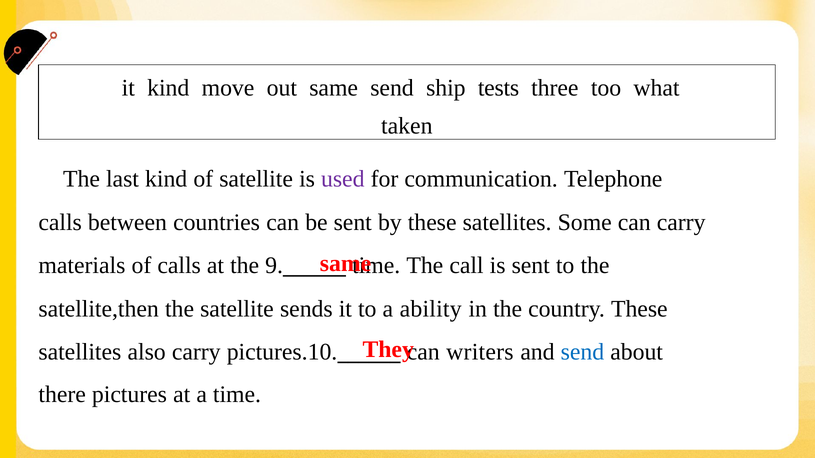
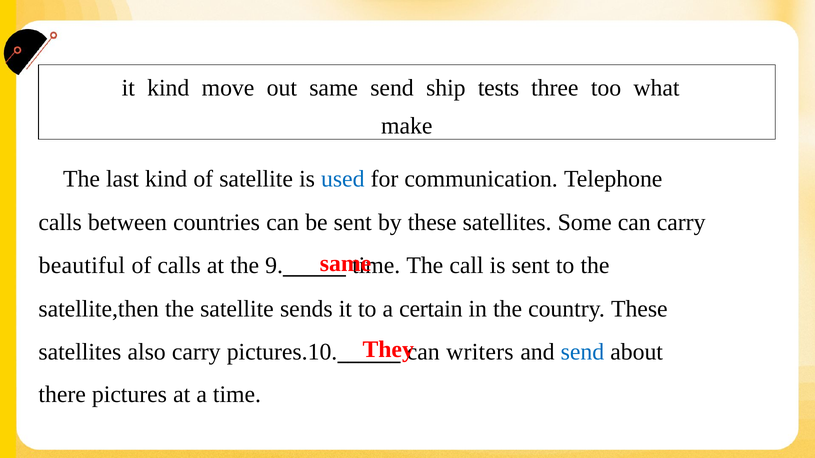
taken: taken -> make
used colour: purple -> blue
materials: materials -> beautiful
ability: ability -> certain
